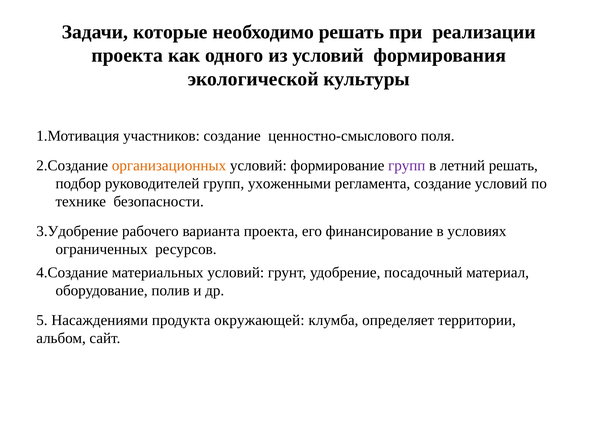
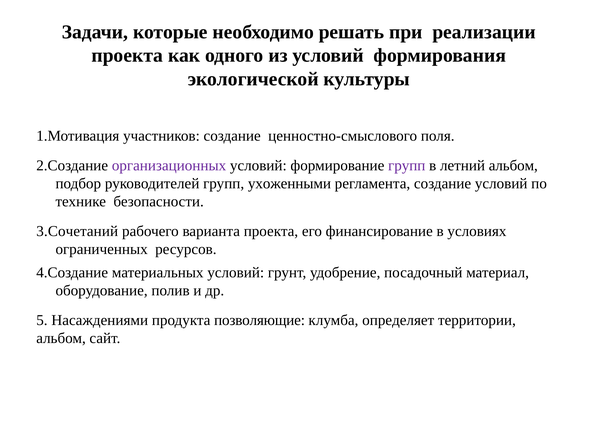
организационных colour: orange -> purple
летний решать: решать -> альбом
3.Удобрение: 3.Удобрение -> 3.Сочетаний
окружающей: окружающей -> позволяющие
